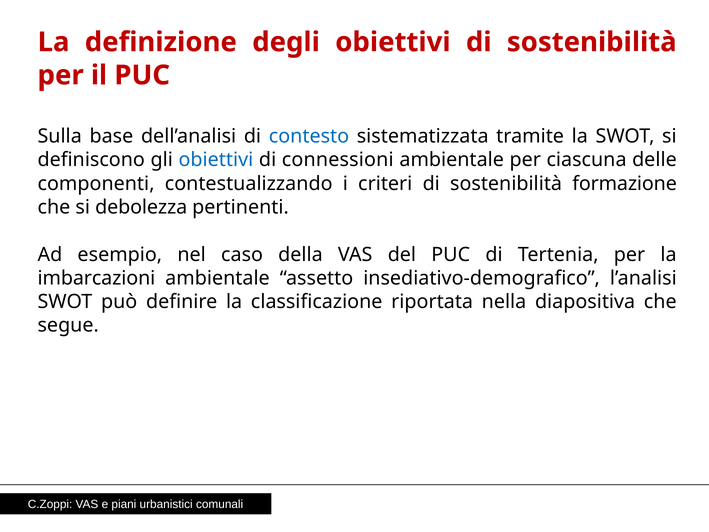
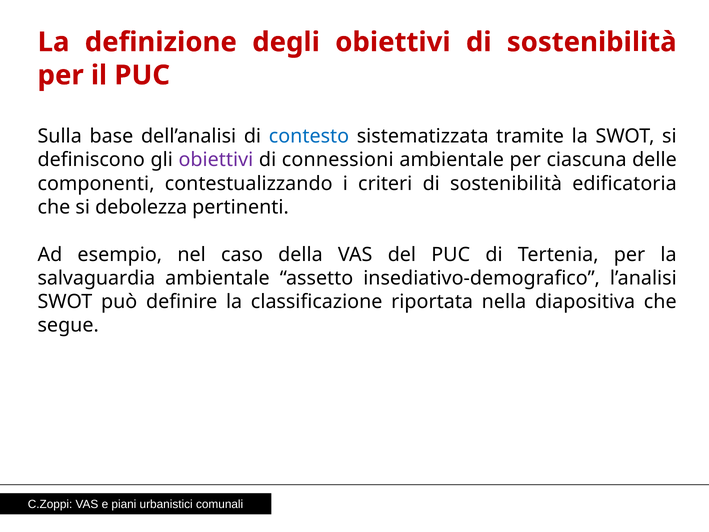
obiettivi at (216, 160) colour: blue -> purple
formazione: formazione -> edificatoria
imbarcazioni: imbarcazioni -> salvaguardia
